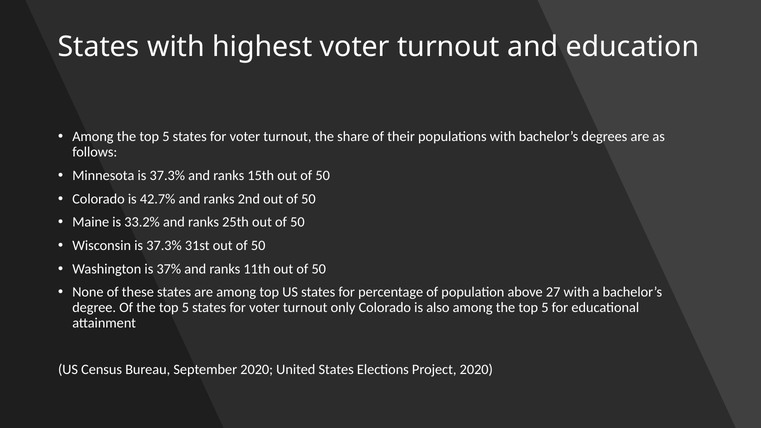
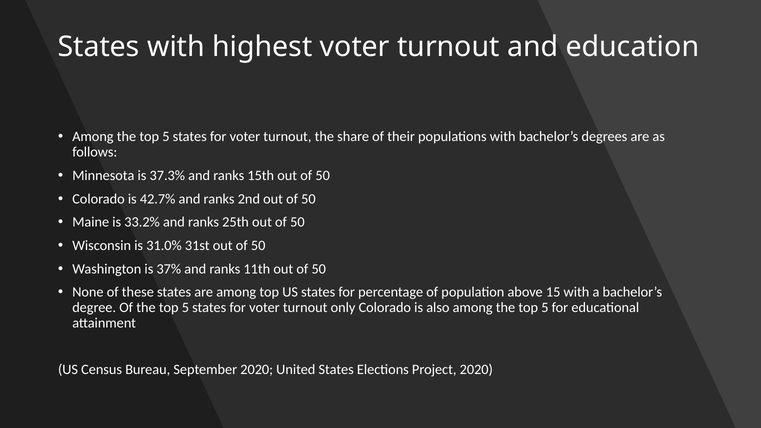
Wisconsin is 37.3%: 37.3% -> 31.0%
27: 27 -> 15
